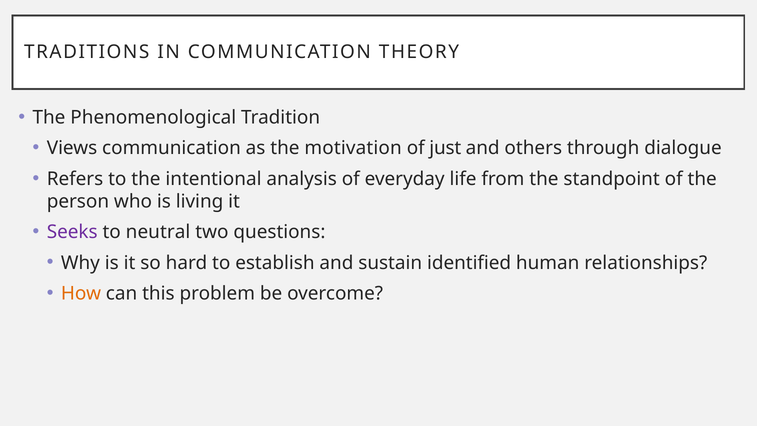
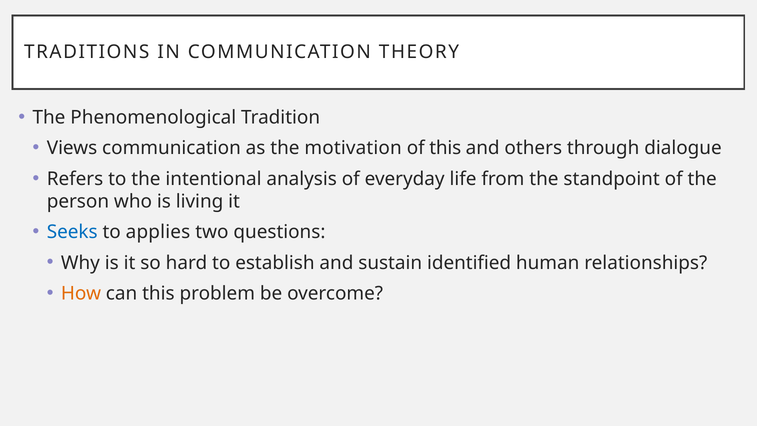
of just: just -> this
Seeks colour: purple -> blue
neutral: neutral -> applies
